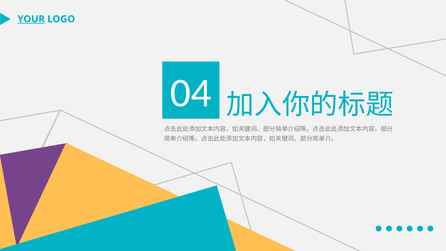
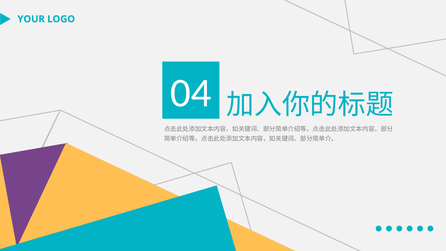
YOUR underline: present -> none
